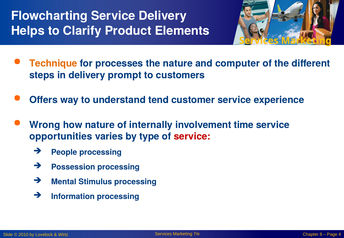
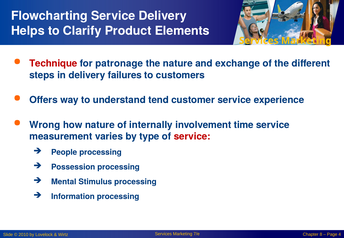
Technique colour: orange -> red
processes: processes -> patronage
computer: computer -> exchange
prompt: prompt -> failures
opportunities: opportunities -> measurement
